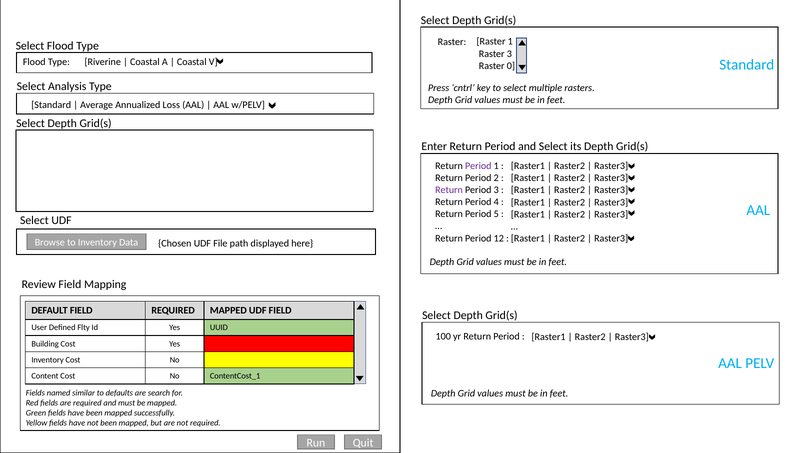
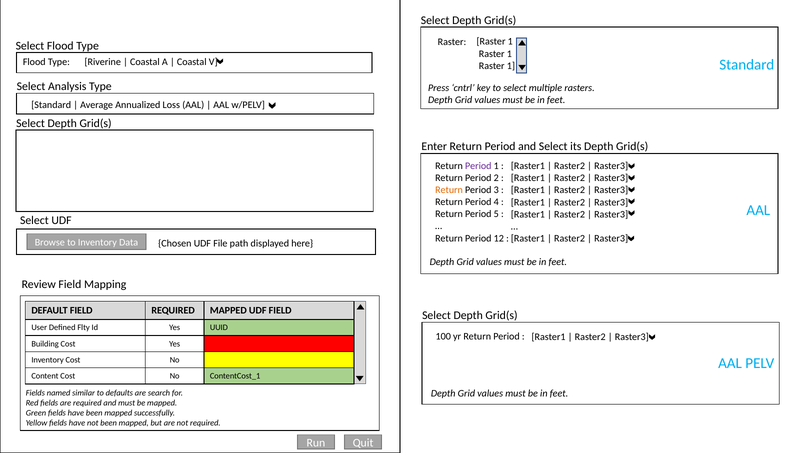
3 at (509, 54): 3 -> 1
0 at (511, 66): 0 -> 1
Return at (449, 190) colour: purple -> orange
